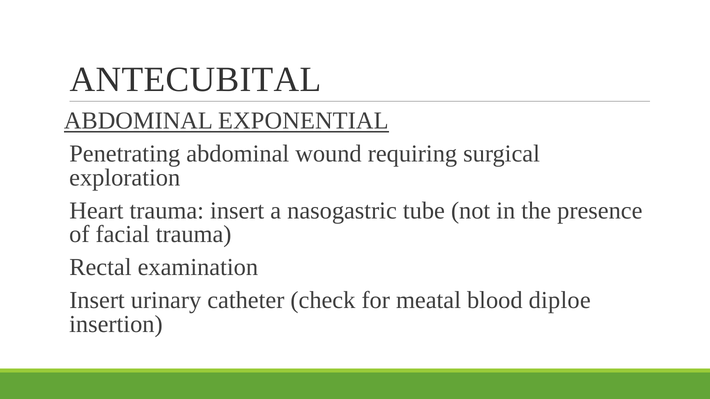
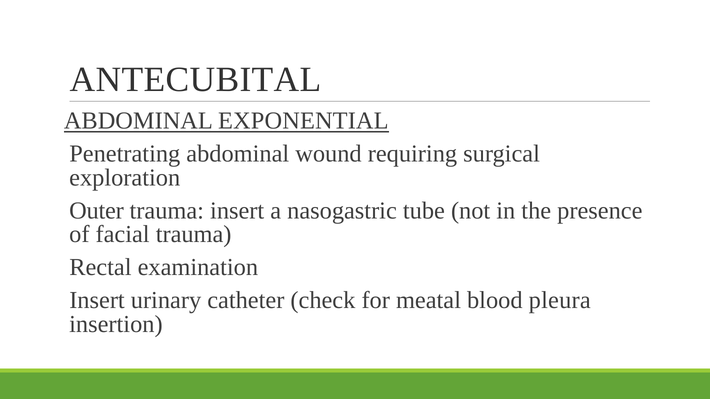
Heart: Heart -> Outer
diploe: diploe -> pleura
